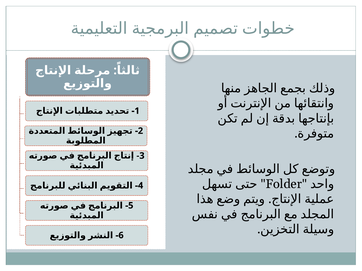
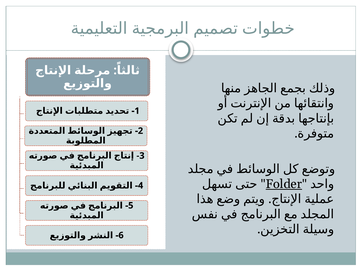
Folder underline: none -> present
